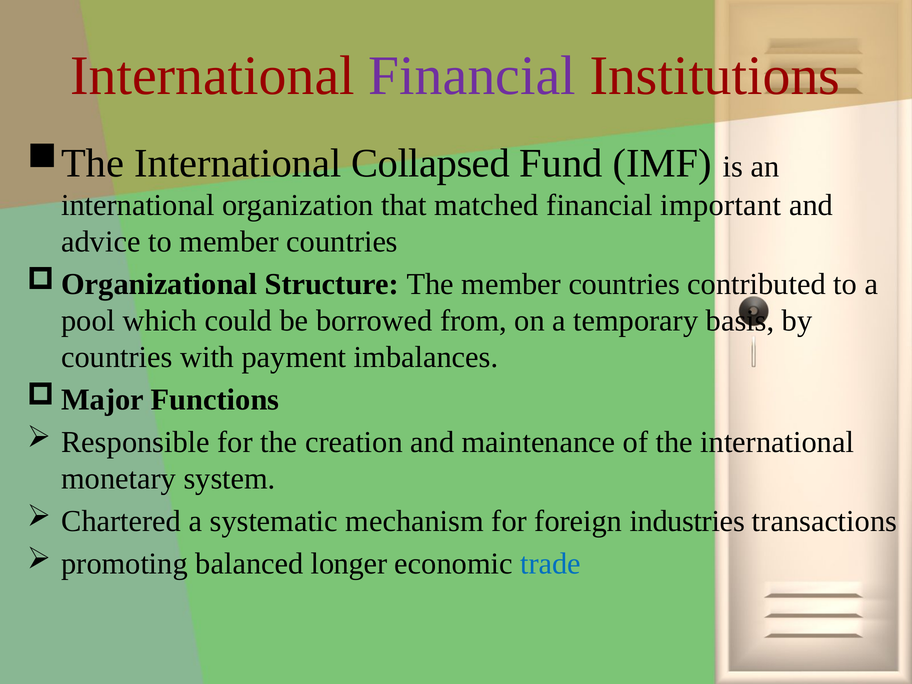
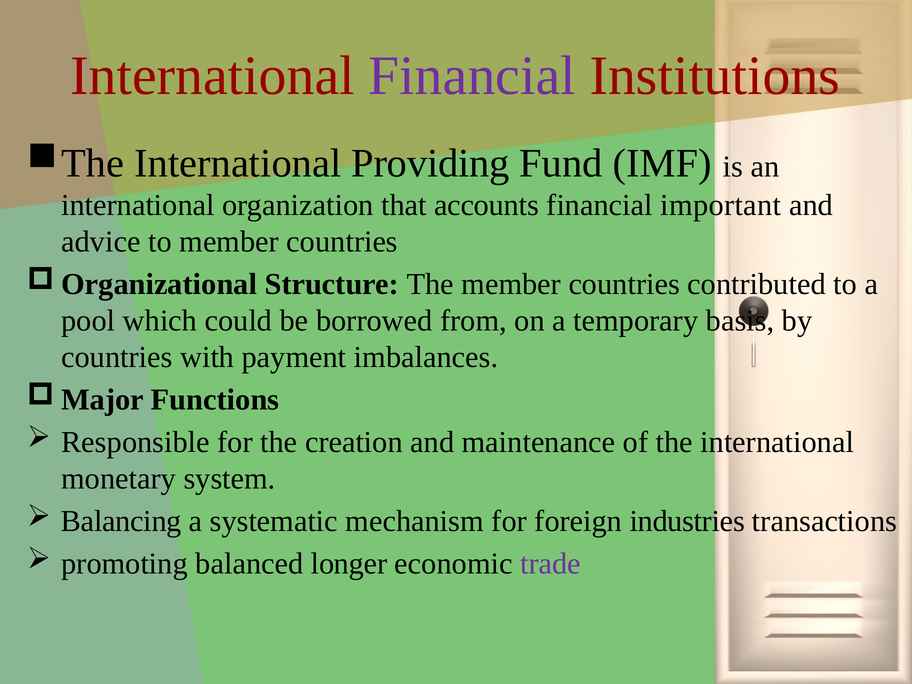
Collapsed: Collapsed -> Providing
matched: matched -> accounts
Chartered: Chartered -> Balancing
trade colour: blue -> purple
